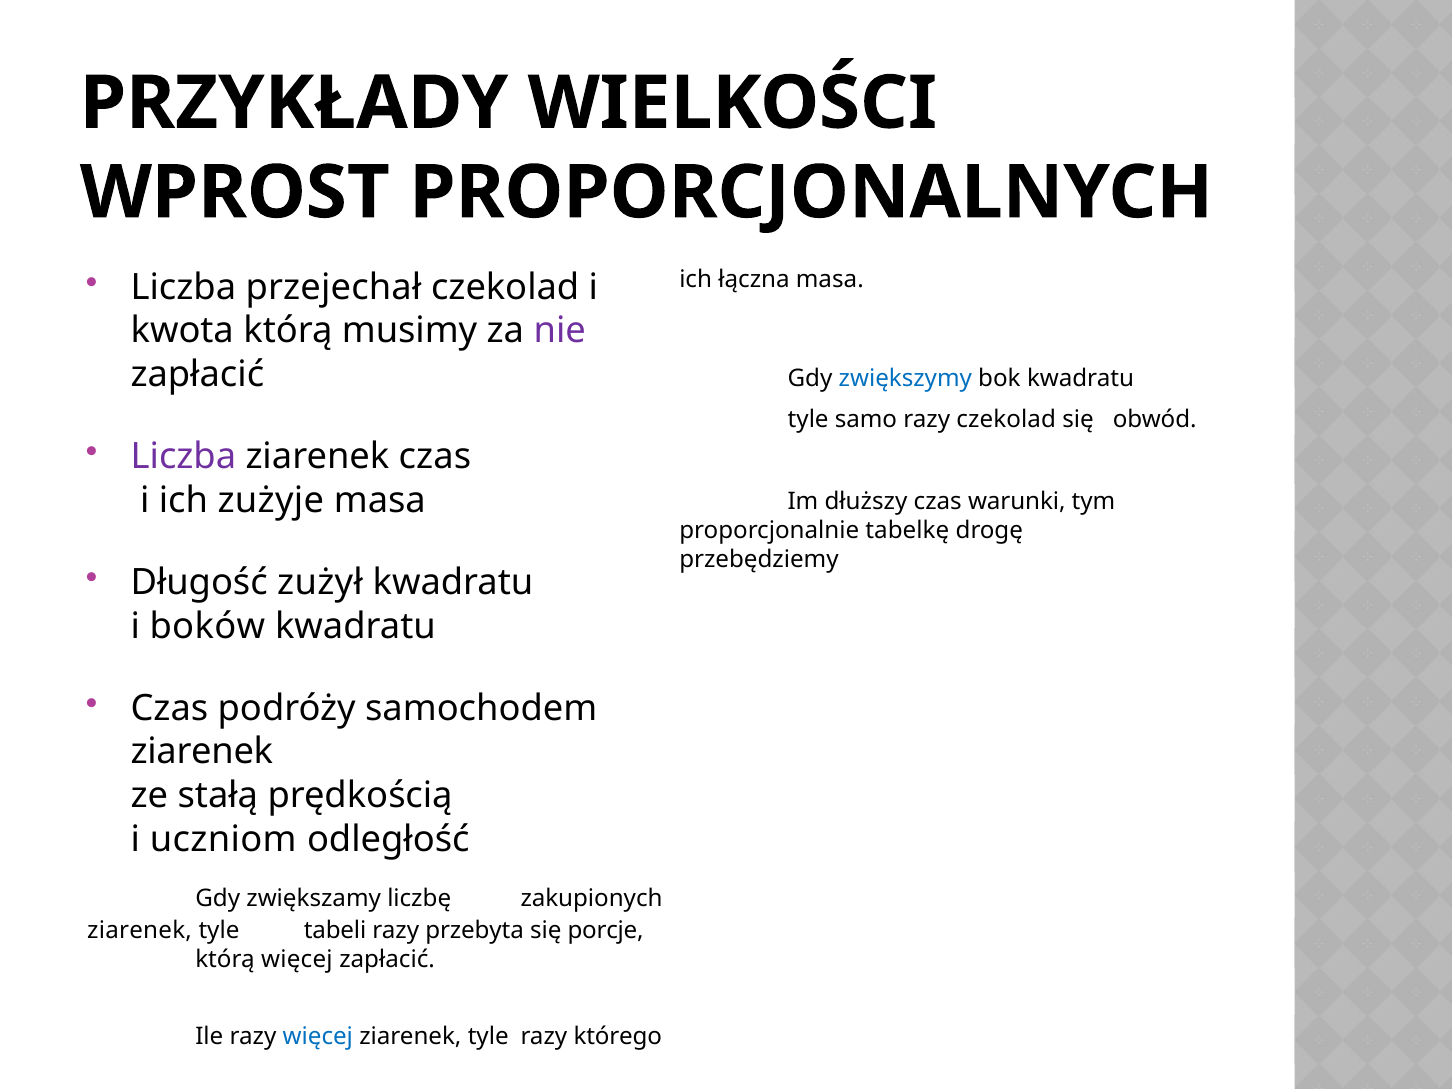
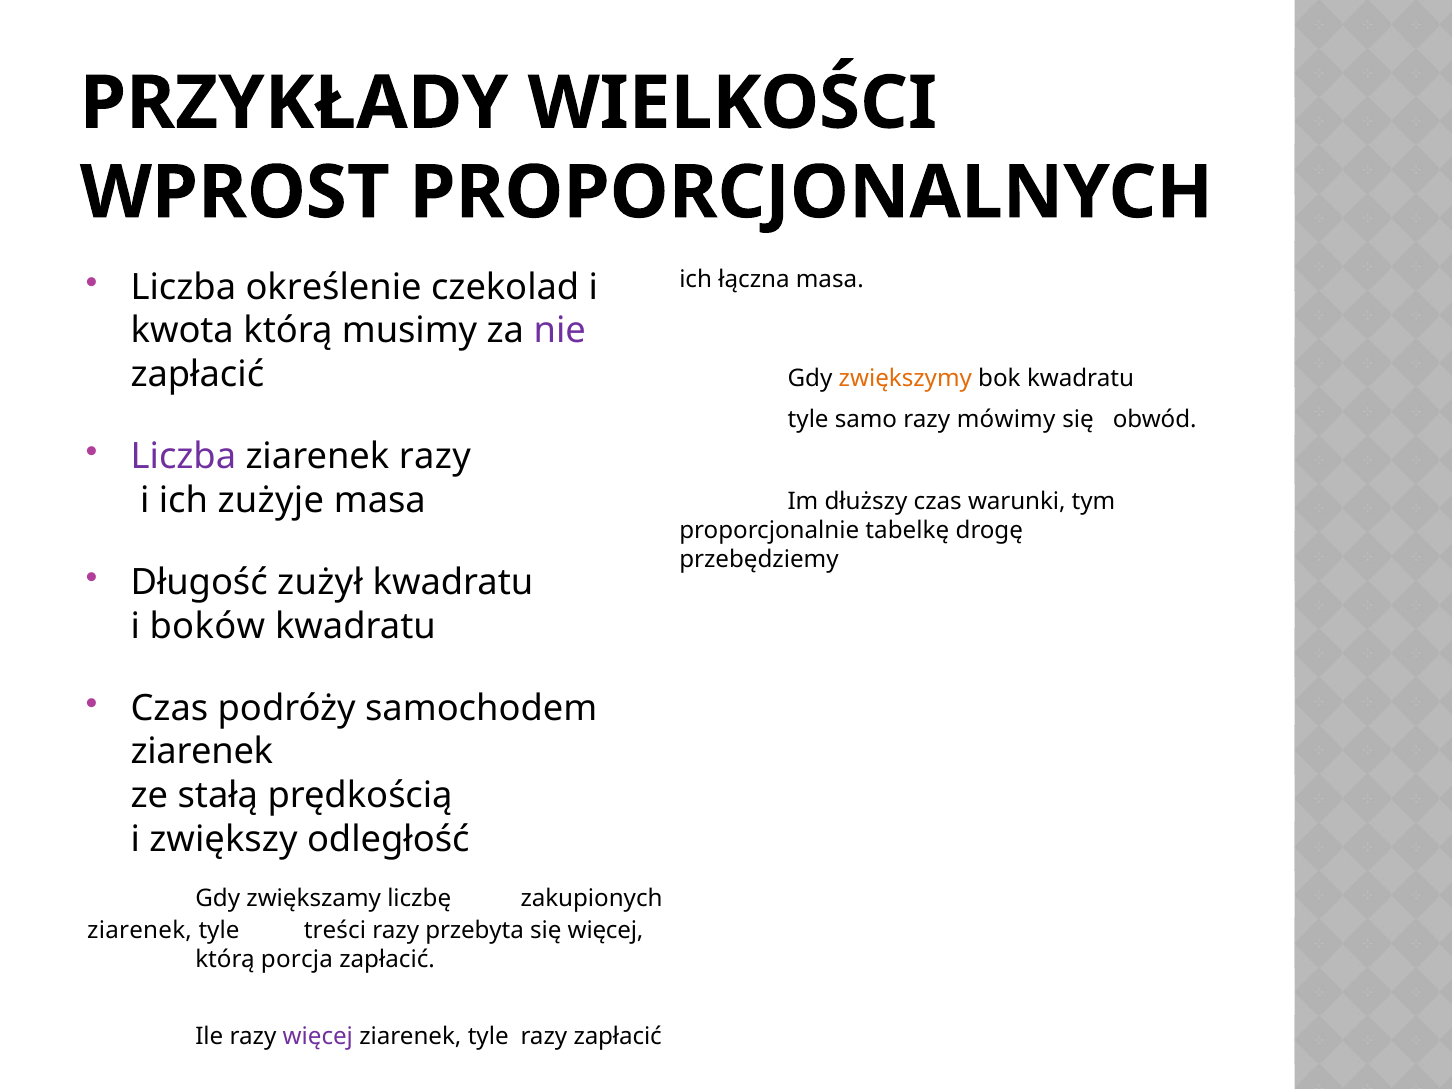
przejechał: przejechał -> określenie
zwiększymy colour: blue -> orange
razy czekolad: czekolad -> mówimy
ziarenek czas: czas -> razy
uczniom: uczniom -> zwiększy
tabeli: tabeli -> treści
się porcje: porcje -> więcej
którą więcej: więcej -> porcja
więcej at (318, 1037) colour: blue -> purple
razy którego: którego -> zapłacić
